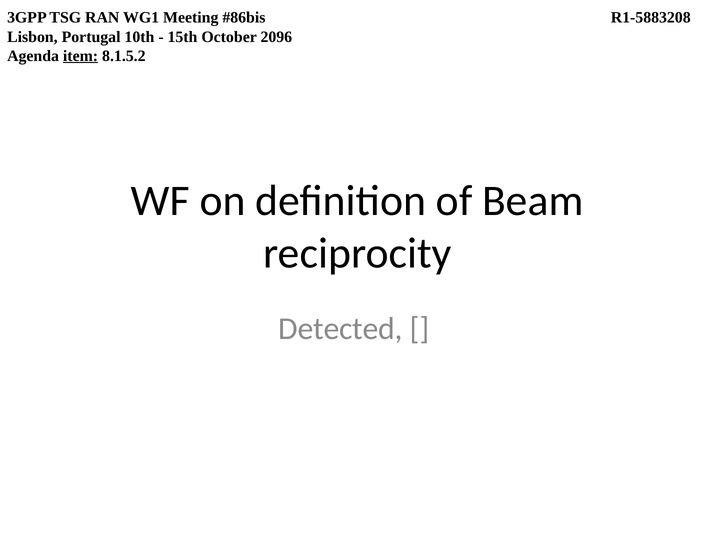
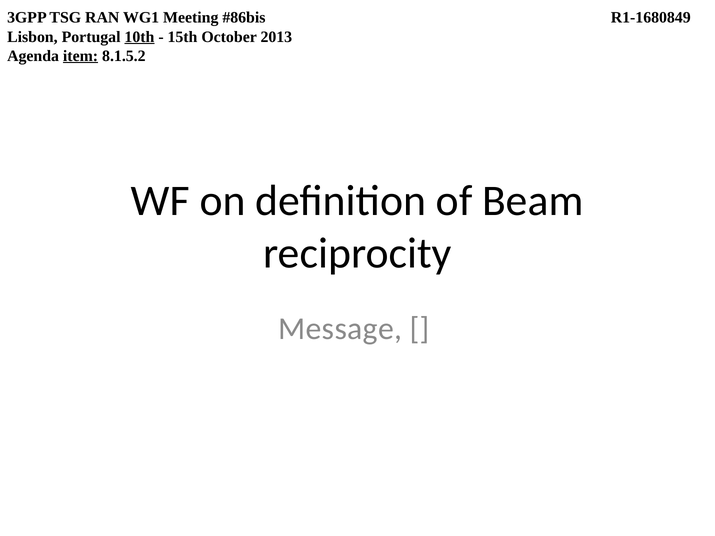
R1-5883208: R1-5883208 -> R1-1680849
10th underline: none -> present
2096: 2096 -> 2013
Detected: Detected -> Message
